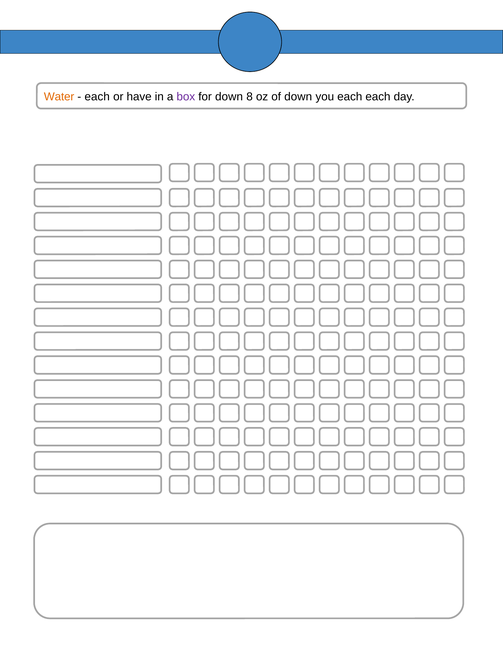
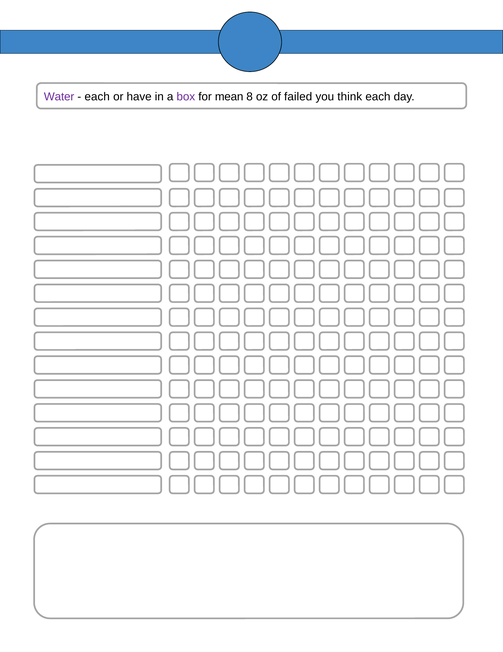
Water colour: orange -> purple
for down: down -> mean
of down: down -> failed
you each: each -> think
